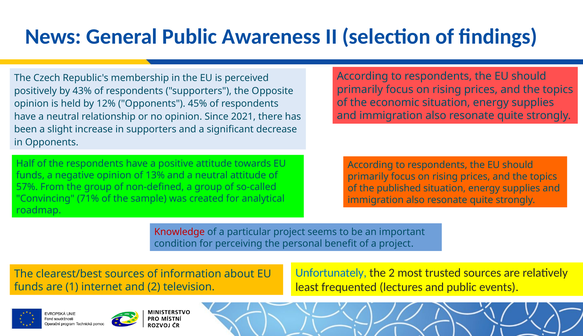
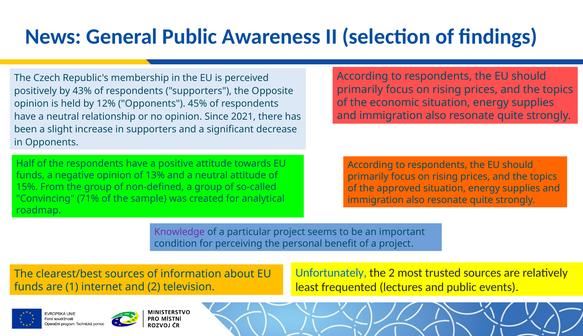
57%: 57% -> 15%
published: published -> approved
Knowledge colour: red -> purple
